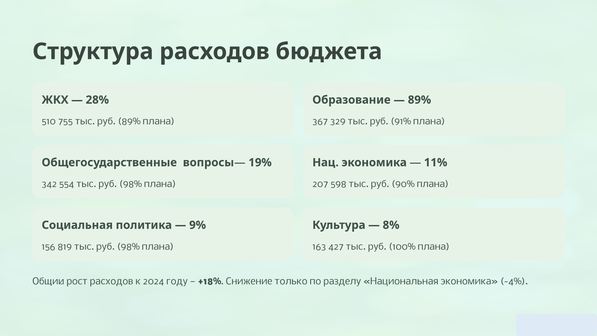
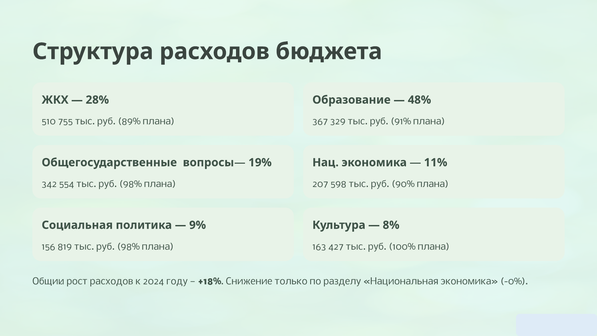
89% at (419, 100): 89% -> 48%
-4%: -4% -> -0%
